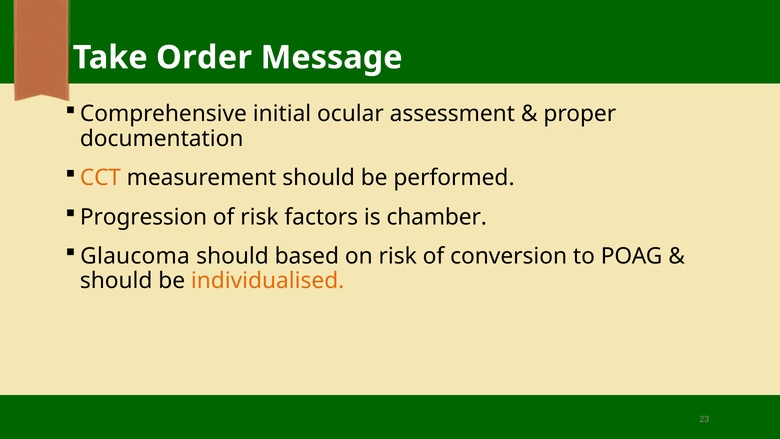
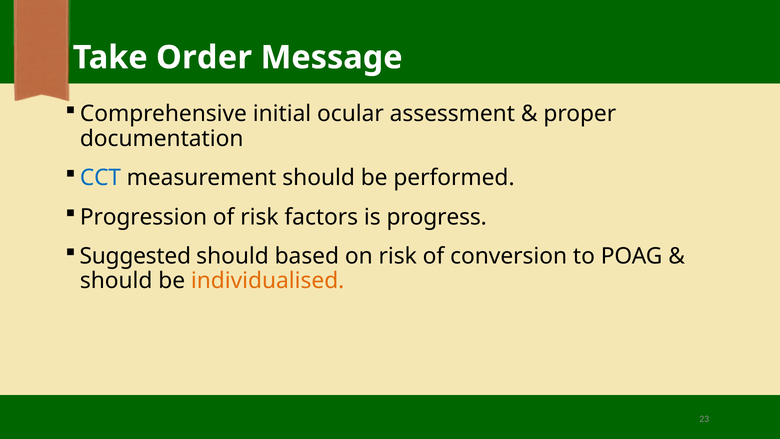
CCT colour: orange -> blue
chamber: chamber -> progress
Glaucoma: Glaucoma -> Suggested
